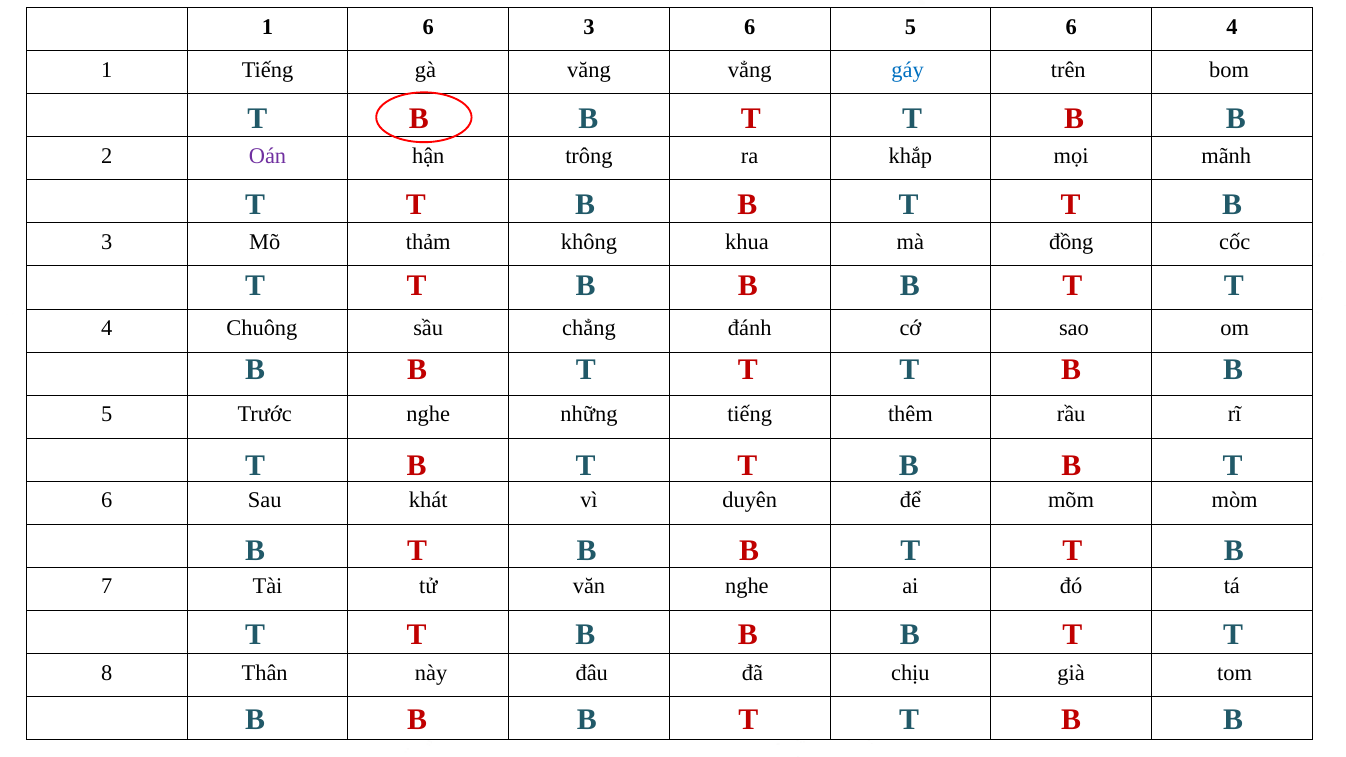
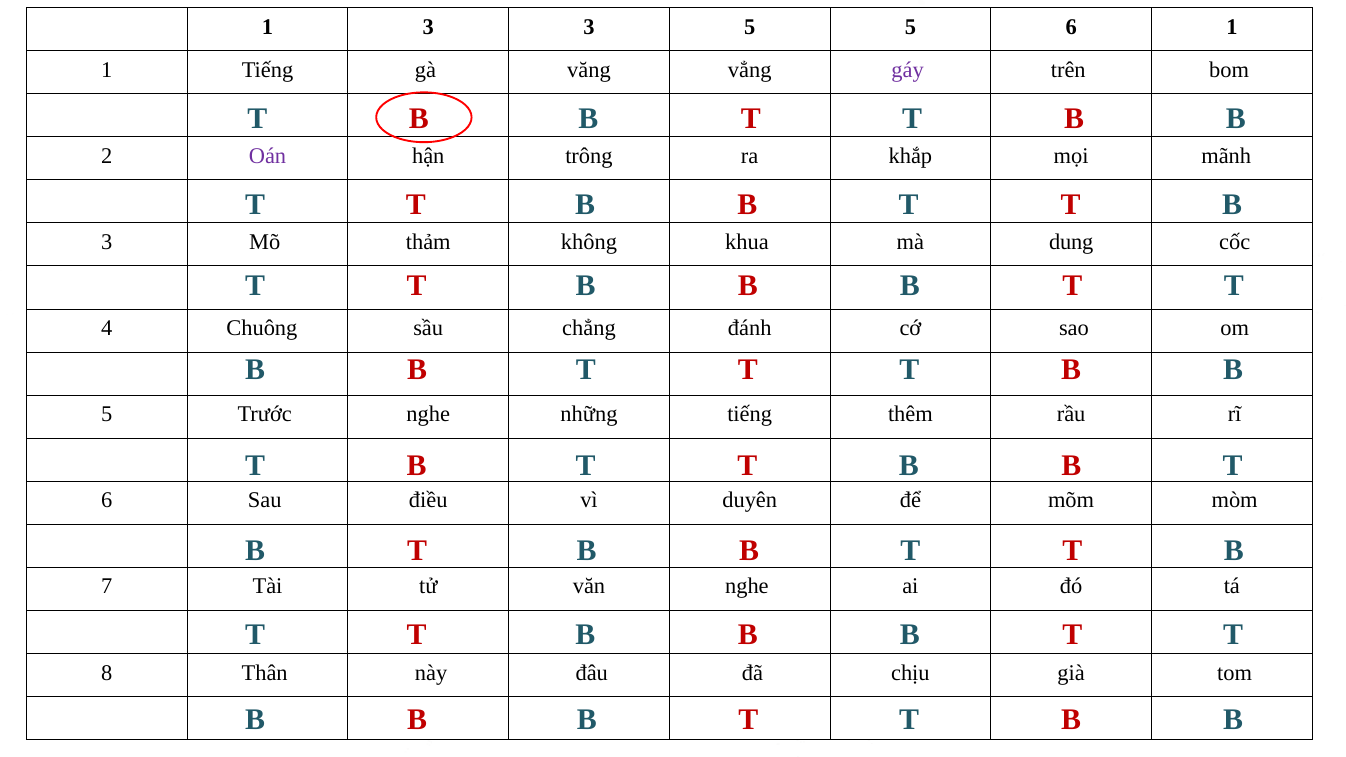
1 6: 6 -> 3
3 6: 6 -> 5
6 4: 4 -> 1
gáy colour: blue -> purple
đồng: đồng -> dung
khát: khát -> điều
